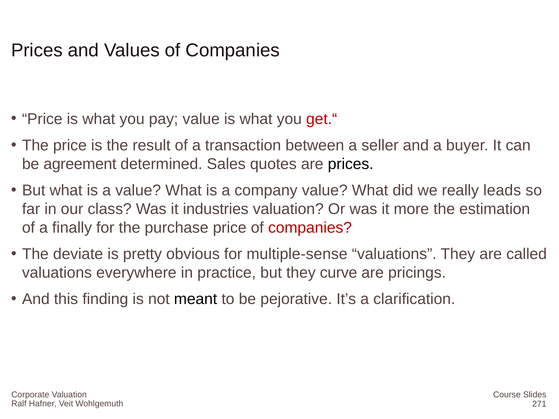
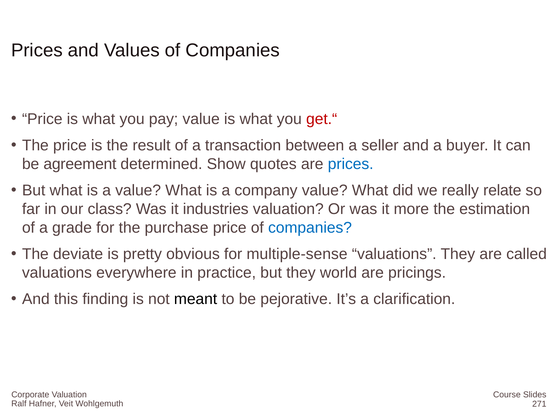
Sales: Sales -> Show
prices at (351, 164) colour: black -> blue
leads: leads -> relate
finally: finally -> grade
companies at (310, 228) colour: red -> blue
curve: curve -> world
